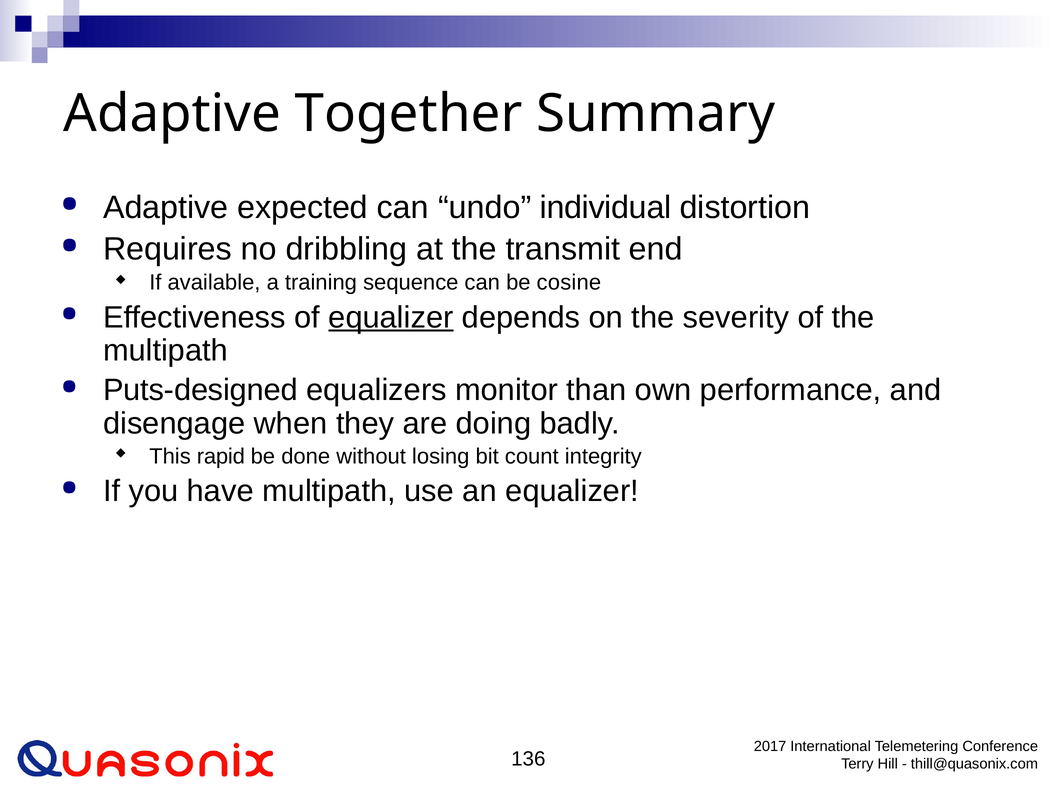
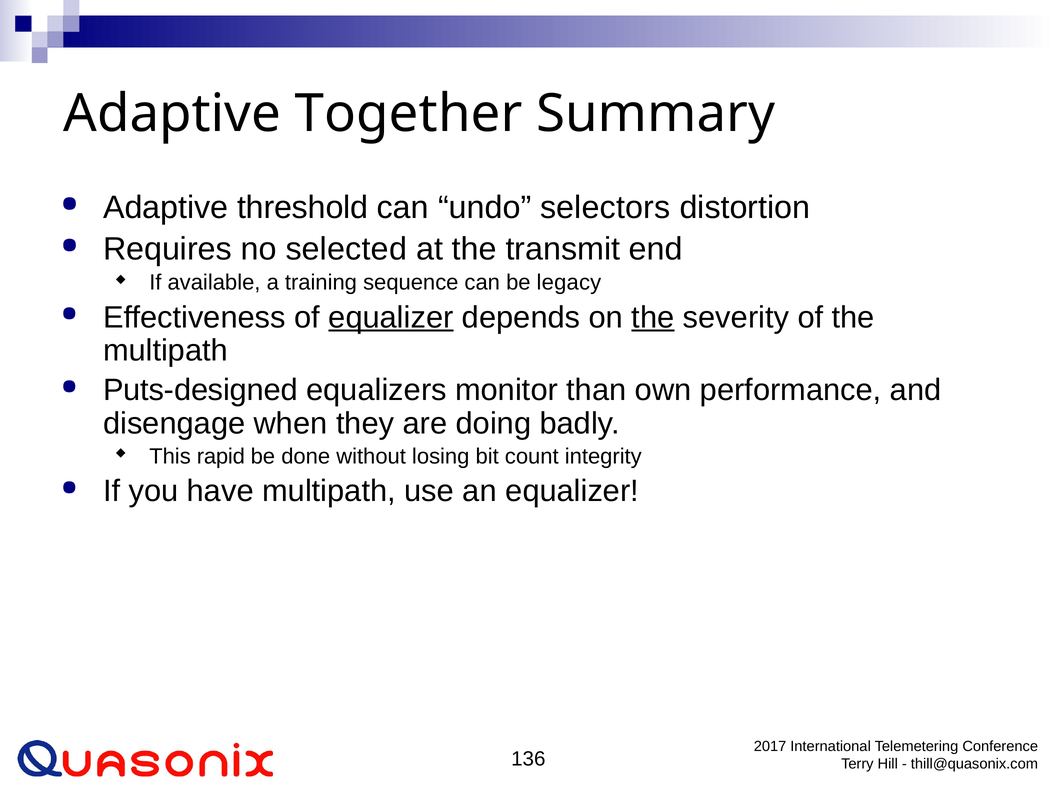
expected: expected -> threshold
individual: individual -> selectors
dribbling: dribbling -> selected
cosine: cosine -> legacy
the at (653, 317) underline: none -> present
